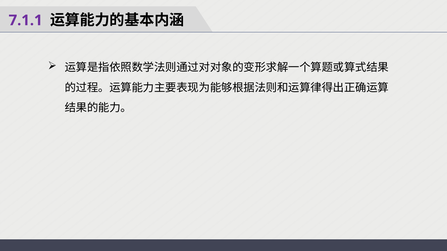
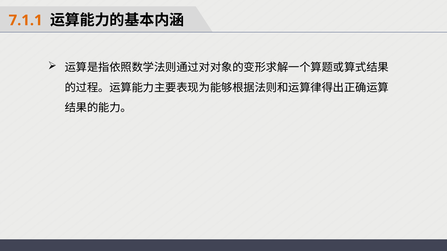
7.1.1 colour: purple -> orange
